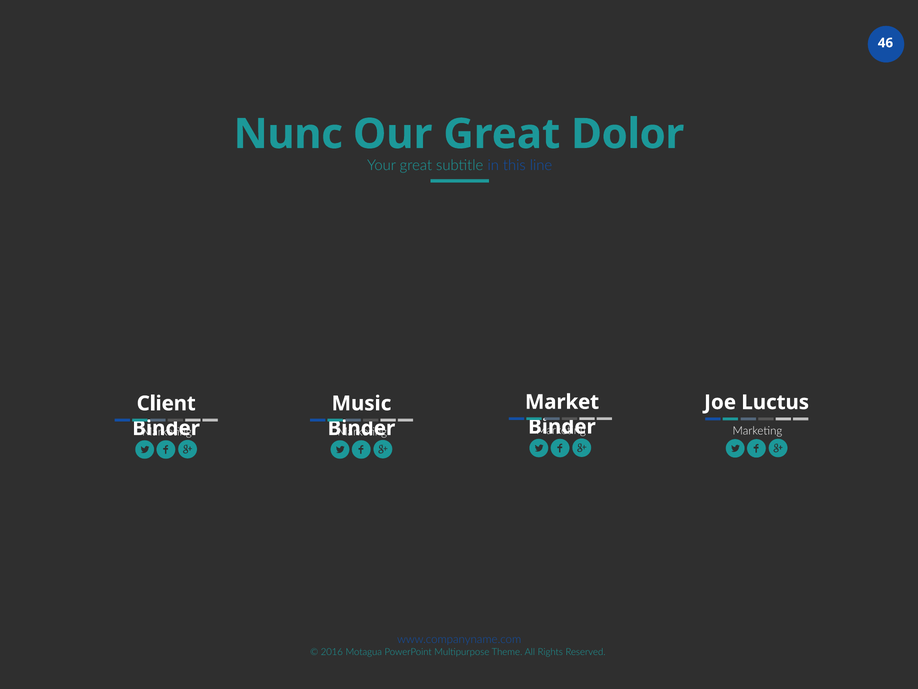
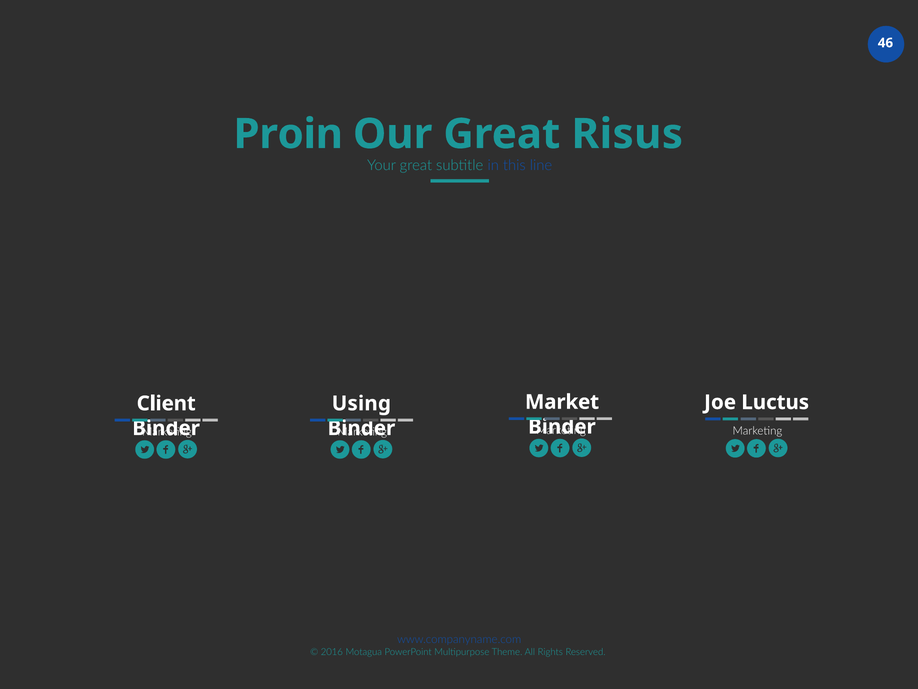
Nunc: Nunc -> Proin
Dolor: Dolor -> Risus
Music: Music -> Using
